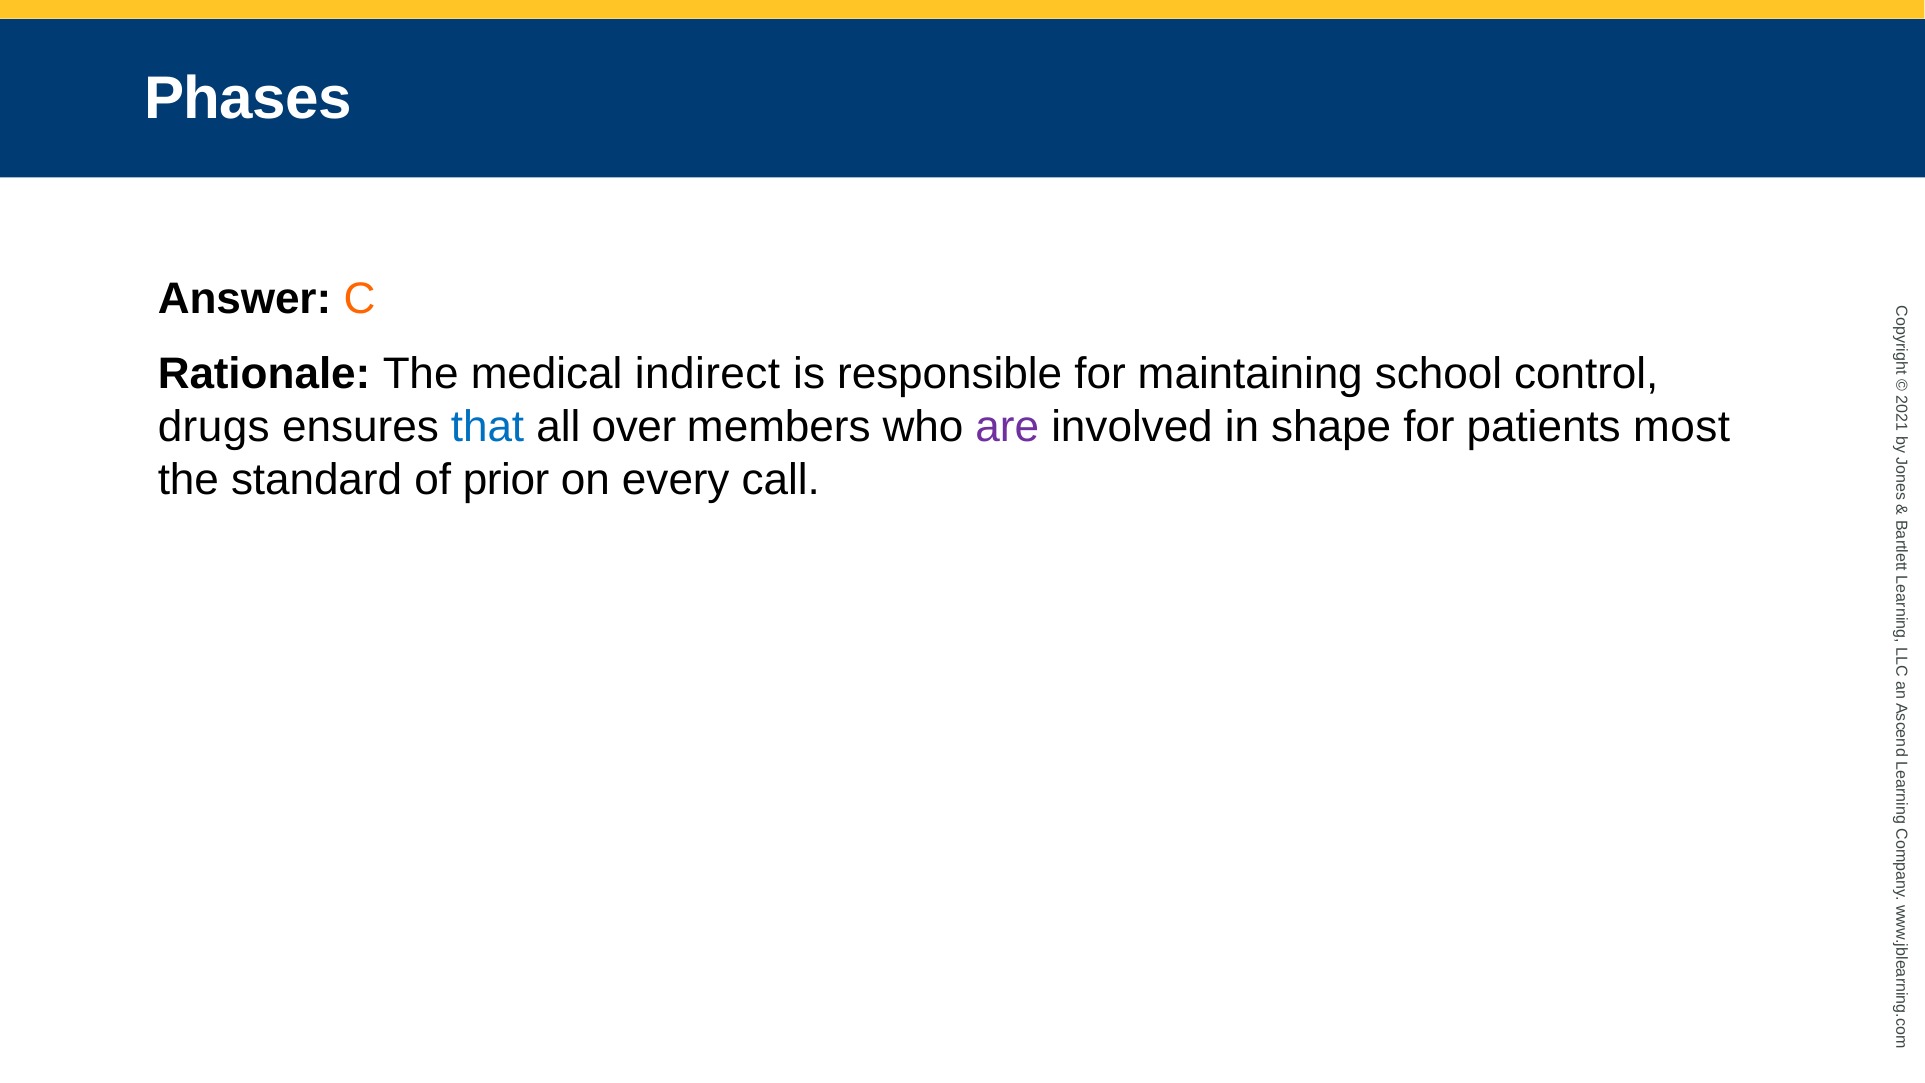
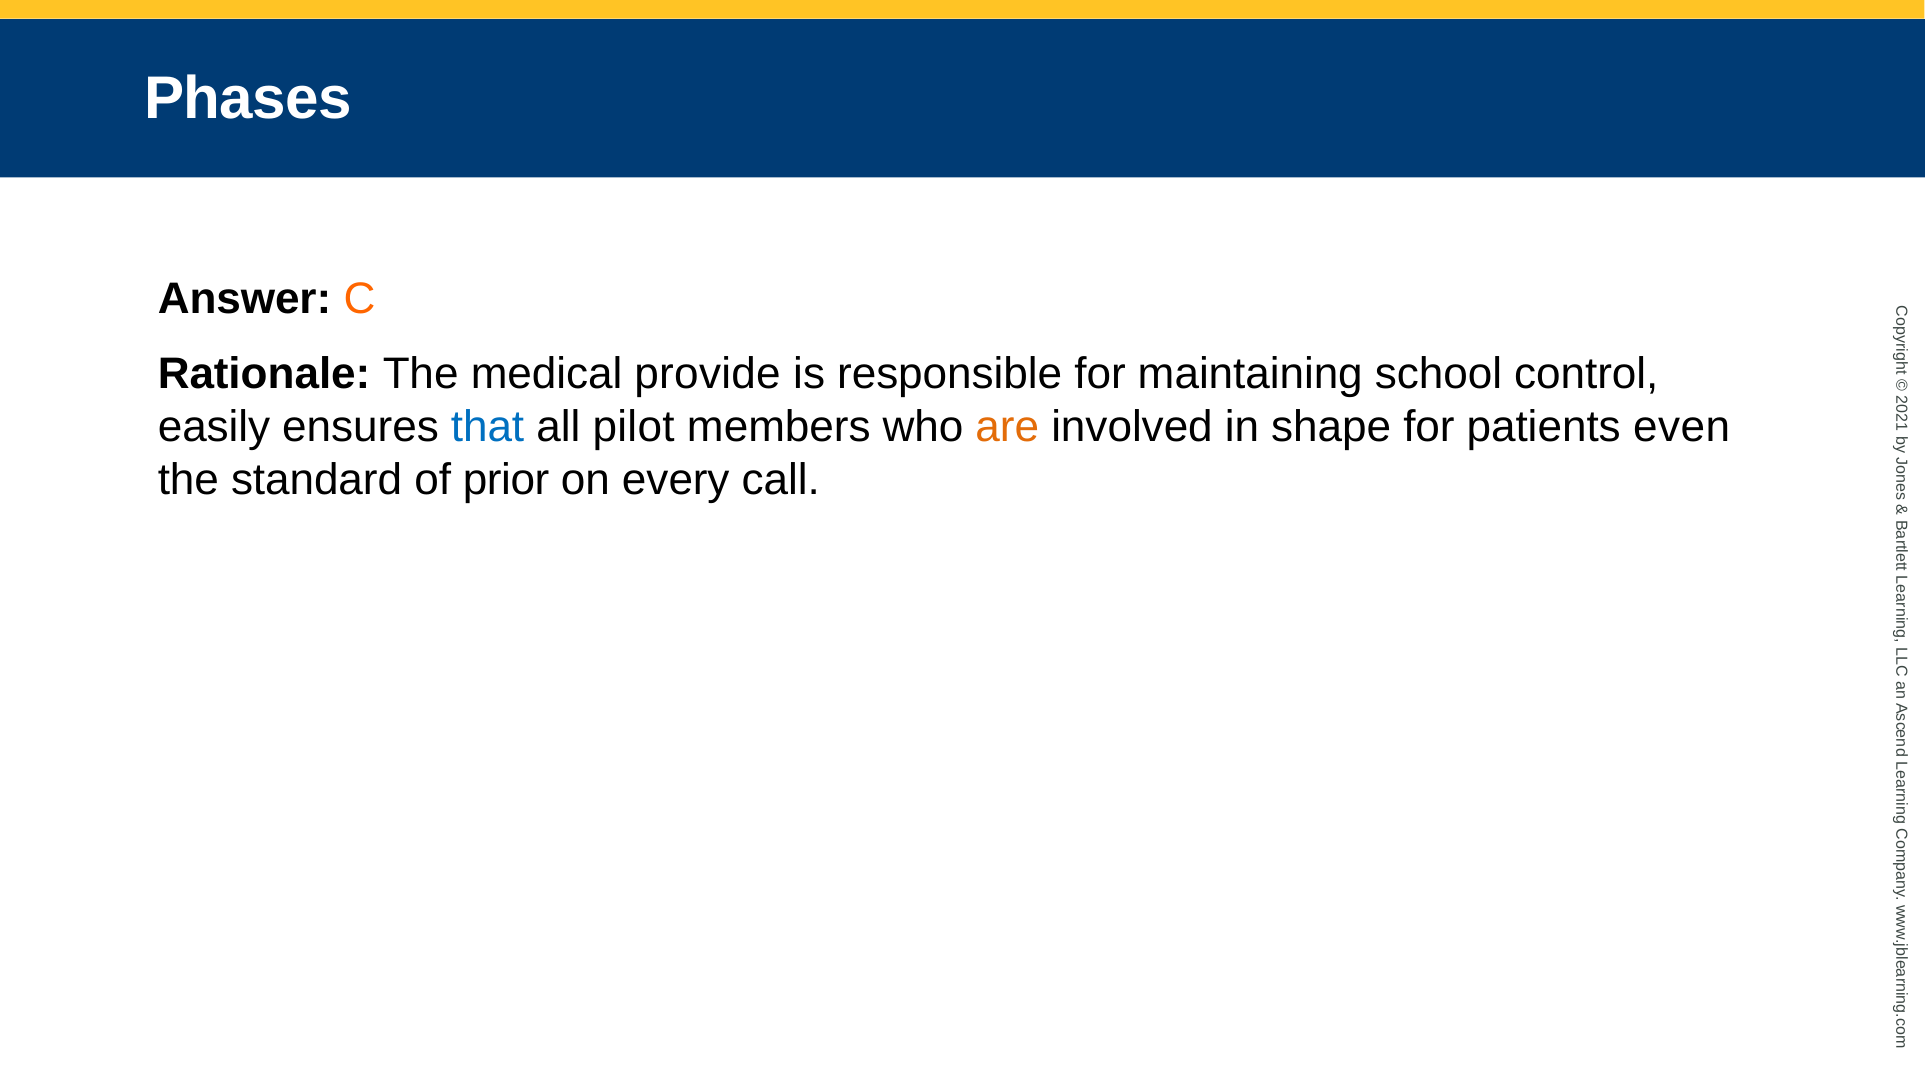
indirect: indirect -> provide
drugs: drugs -> easily
over: over -> pilot
are colour: purple -> orange
most: most -> even
